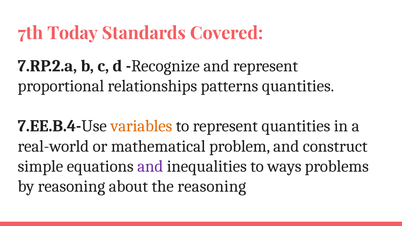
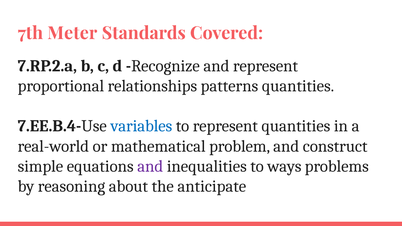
Today: Today -> Meter
variables colour: orange -> blue
the reasoning: reasoning -> anticipate
